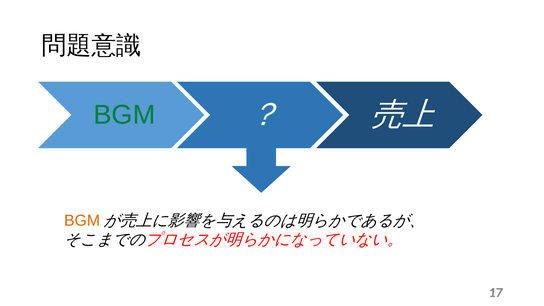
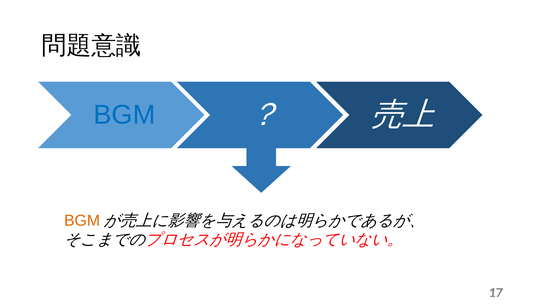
BGM at (124, 115) colour: green -> blue
